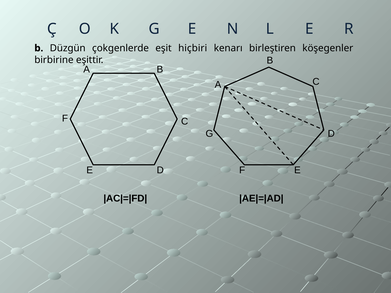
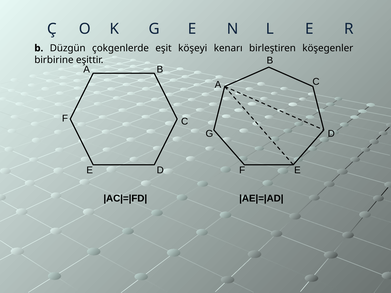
hiçbiri: hiçbiri -> köşeyi
